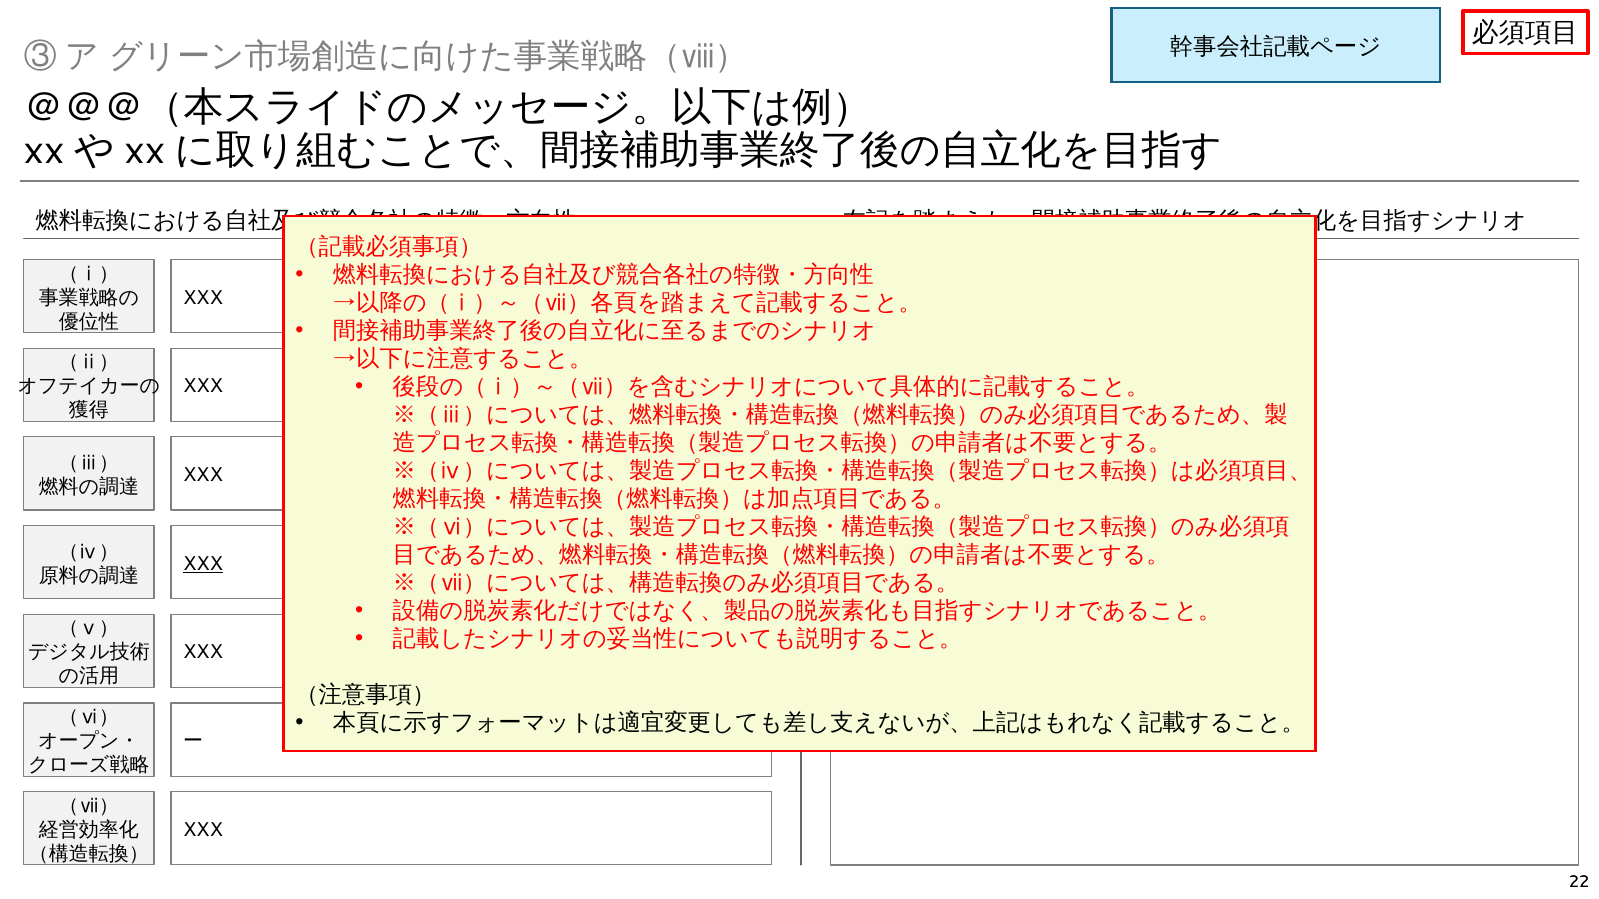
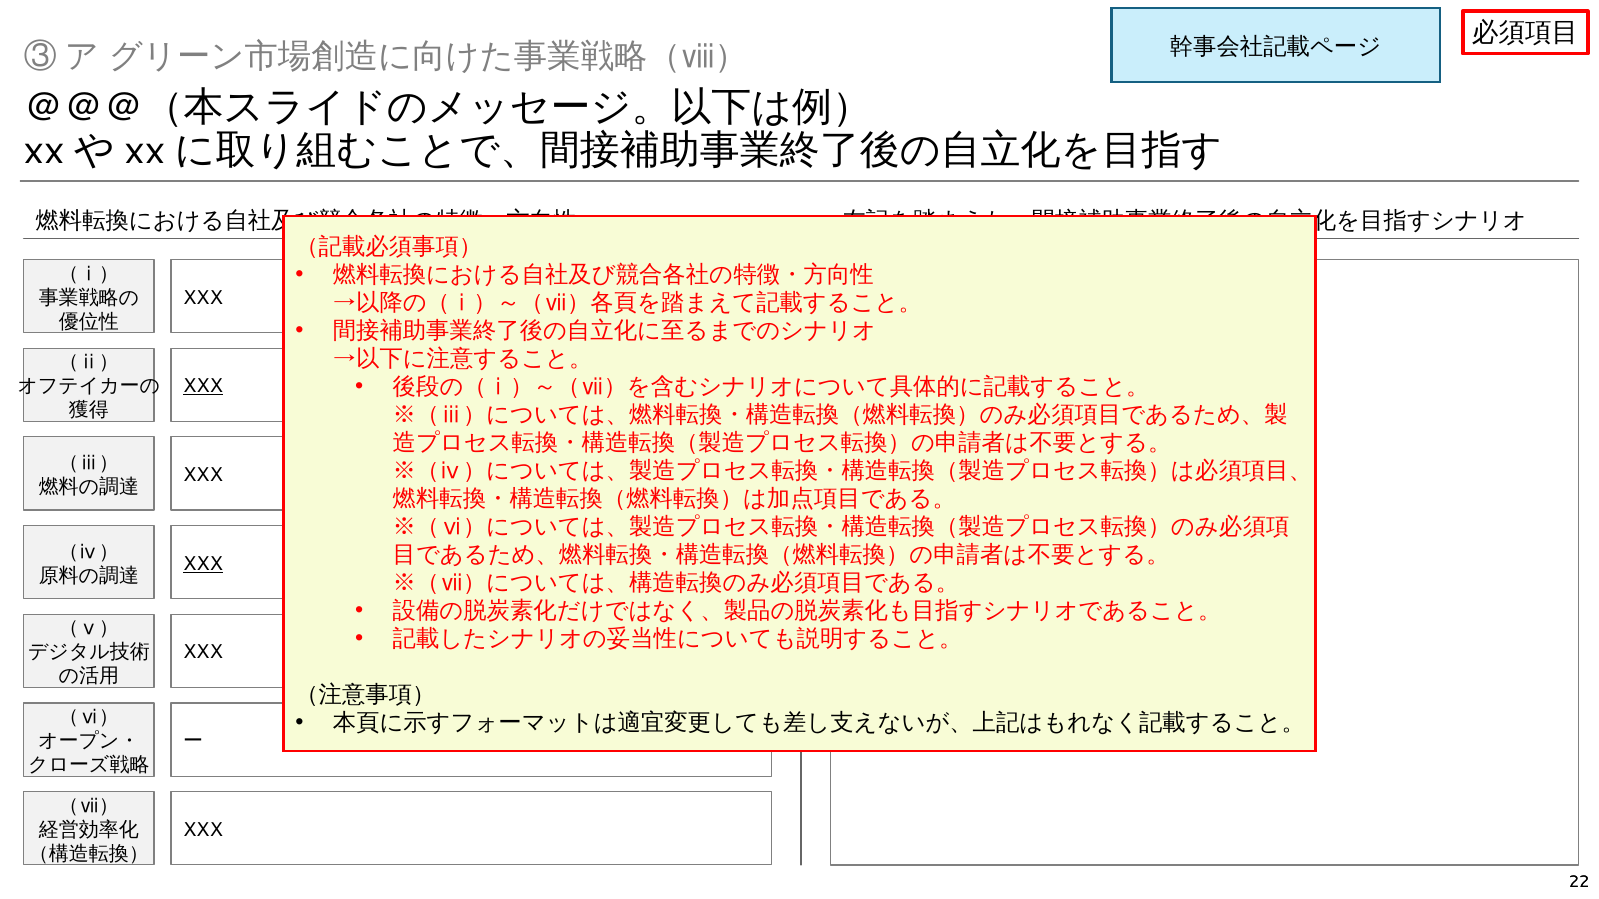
XXX at (203, 386) underline: none -> present
